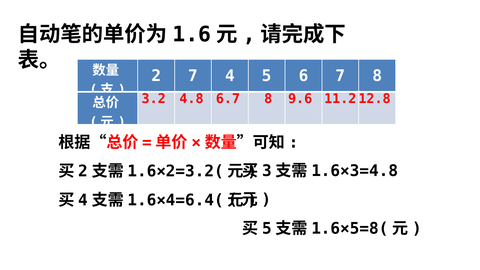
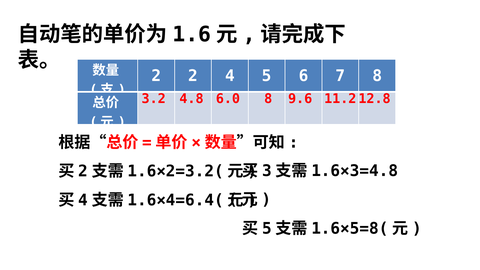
2 7: 7 -> 2
6.7: 6.7 -> 6.0
